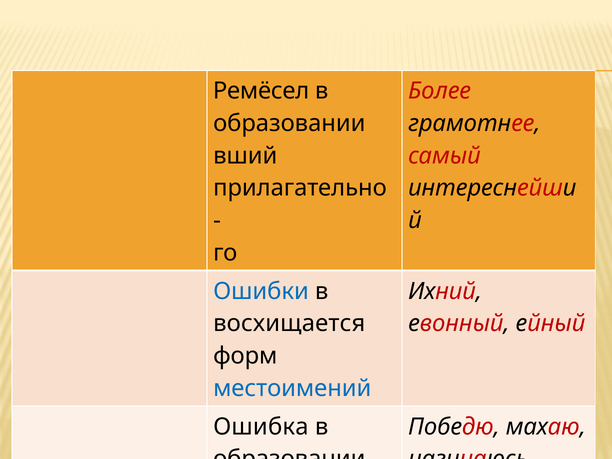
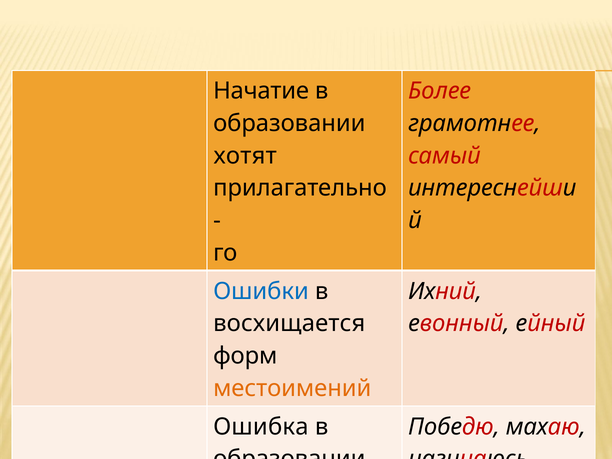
Ремёсел: Ремёсел -> Начатие
вший: вший -> хотят
местоимений colour: blue -> orange
